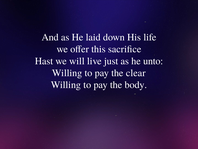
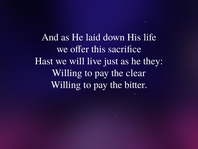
unto: unto -> they
body: body -> bitter
